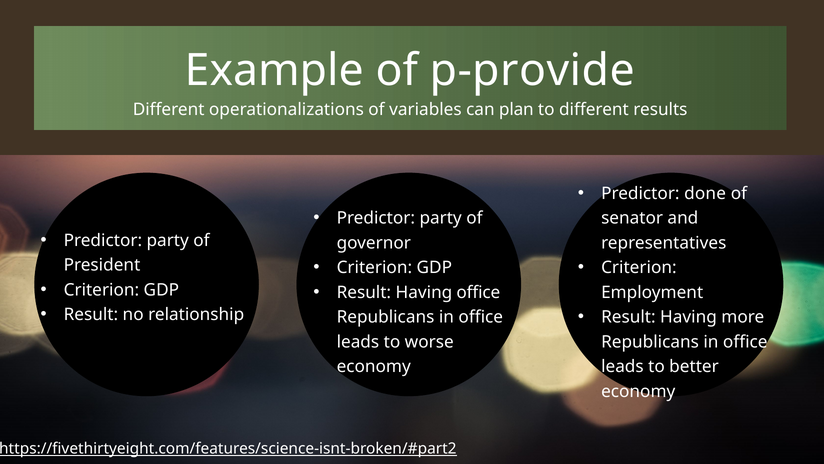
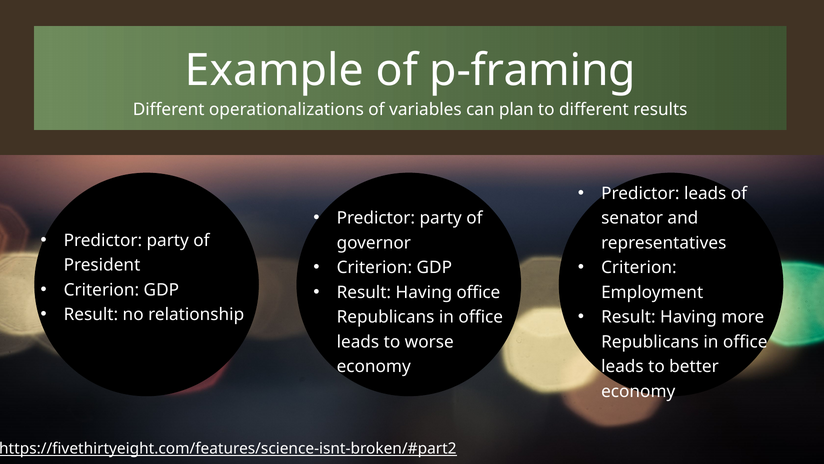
p-provide: p-provide -> p-framing
Predictor done: done -> leads
